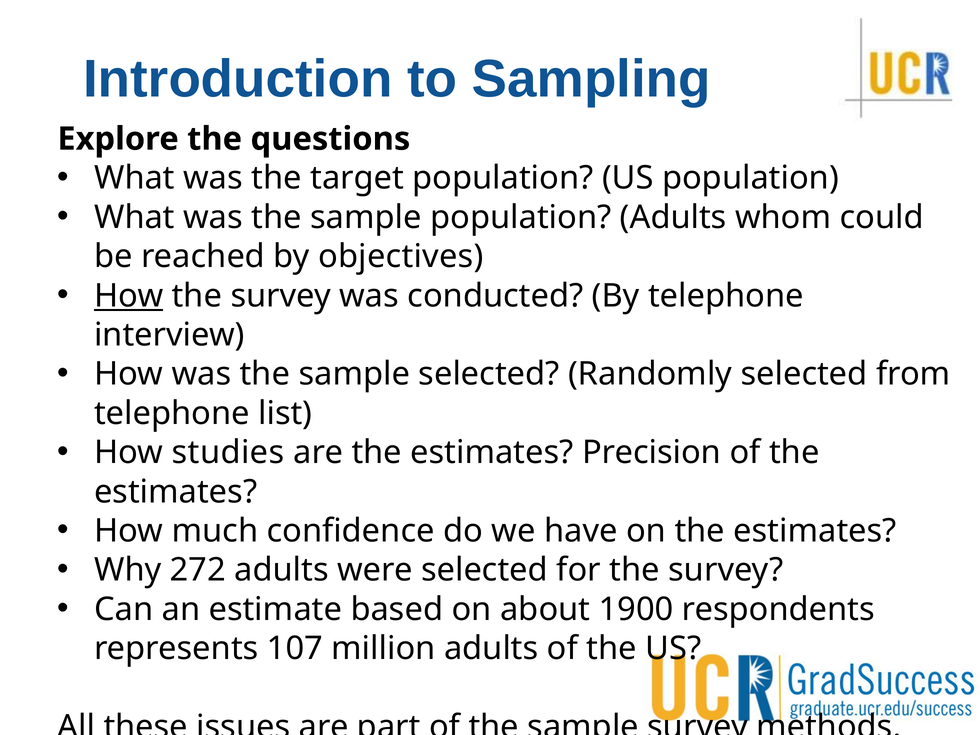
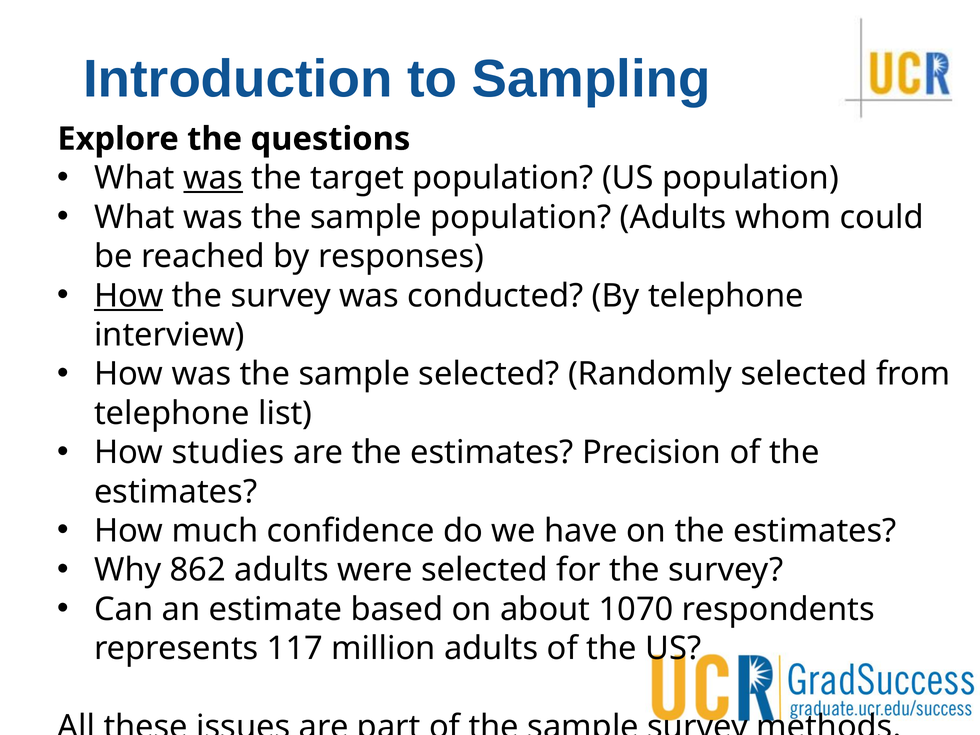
was at (213, 178) underline: none -> present
objectives: objectives -> responses
272: 272 -> 862
1900: 1900 -> 1070
107: 107 -> 117
